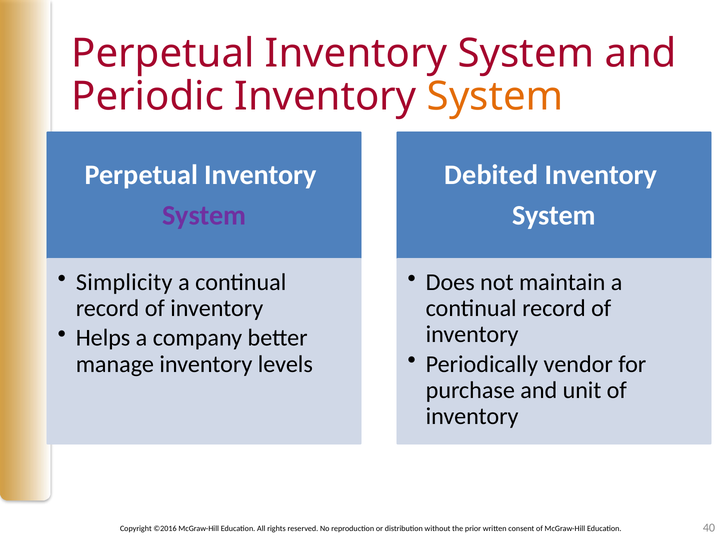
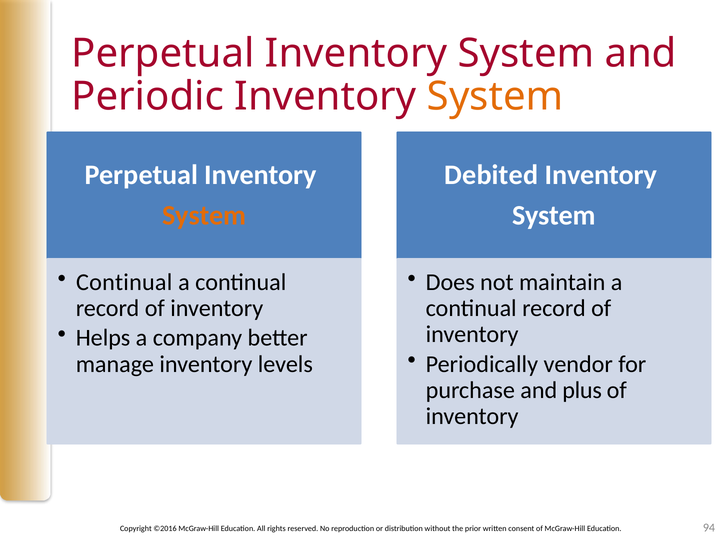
System at (204, 215) colour: purple -> orange
Simplicity at (124, 282): Simplicity -> Continual
unit: unit -> plus
40: 40 -> 94
